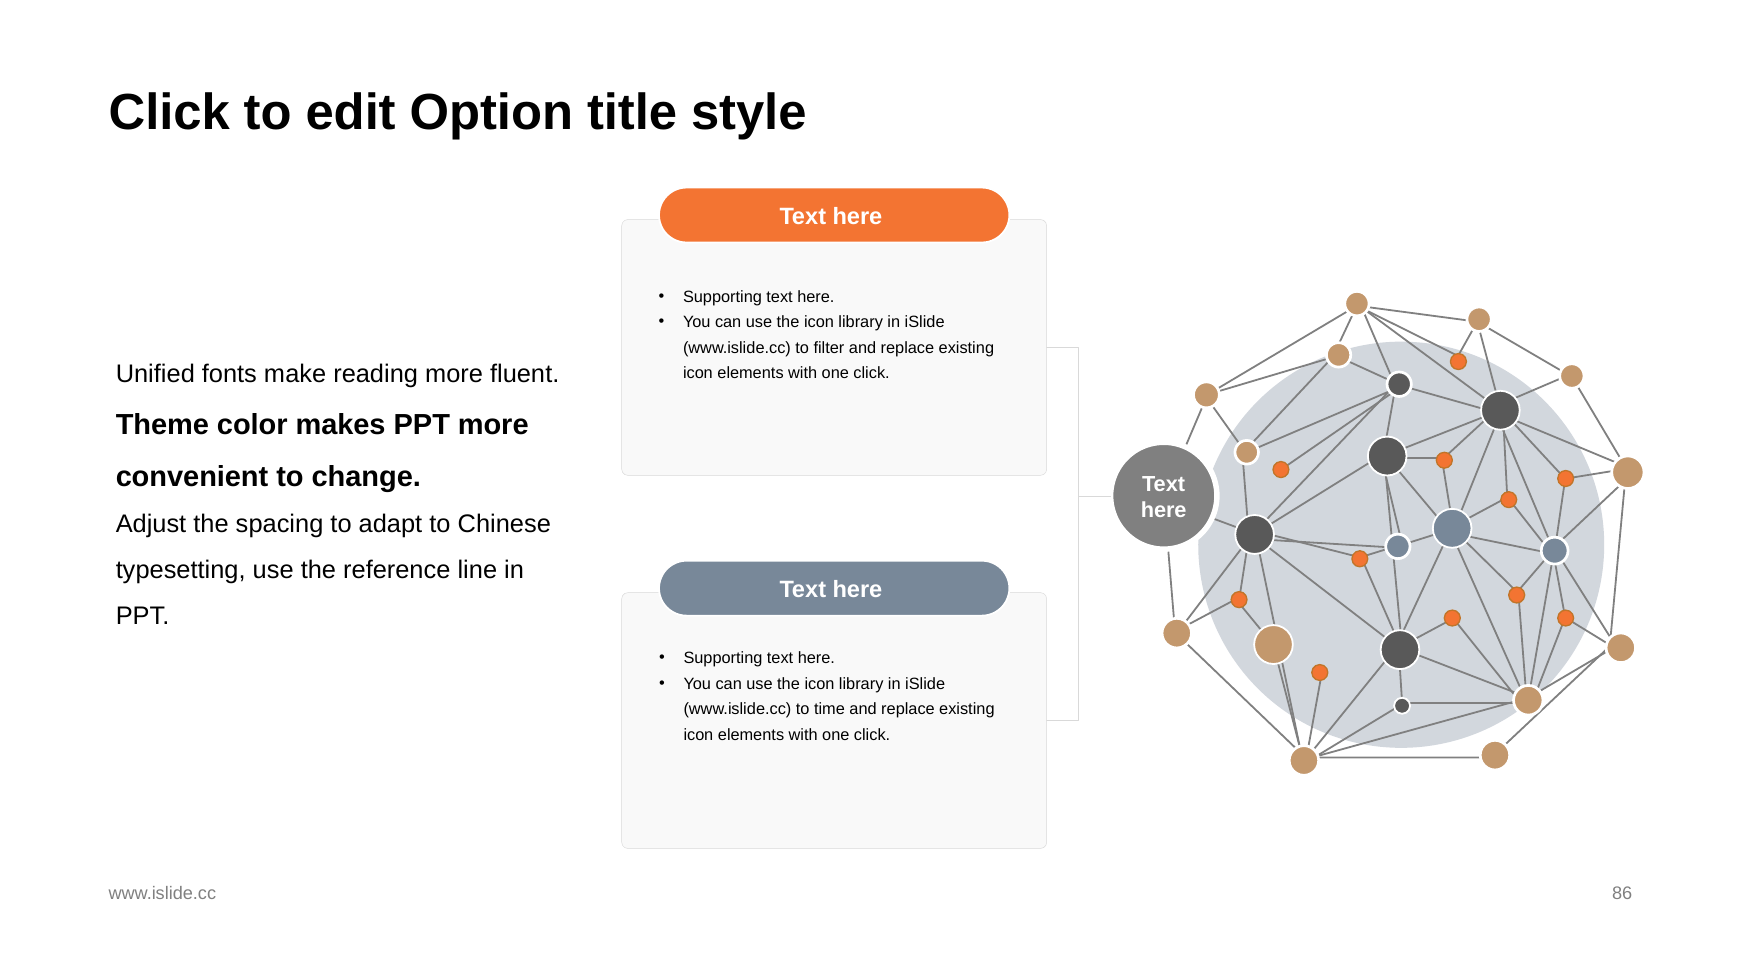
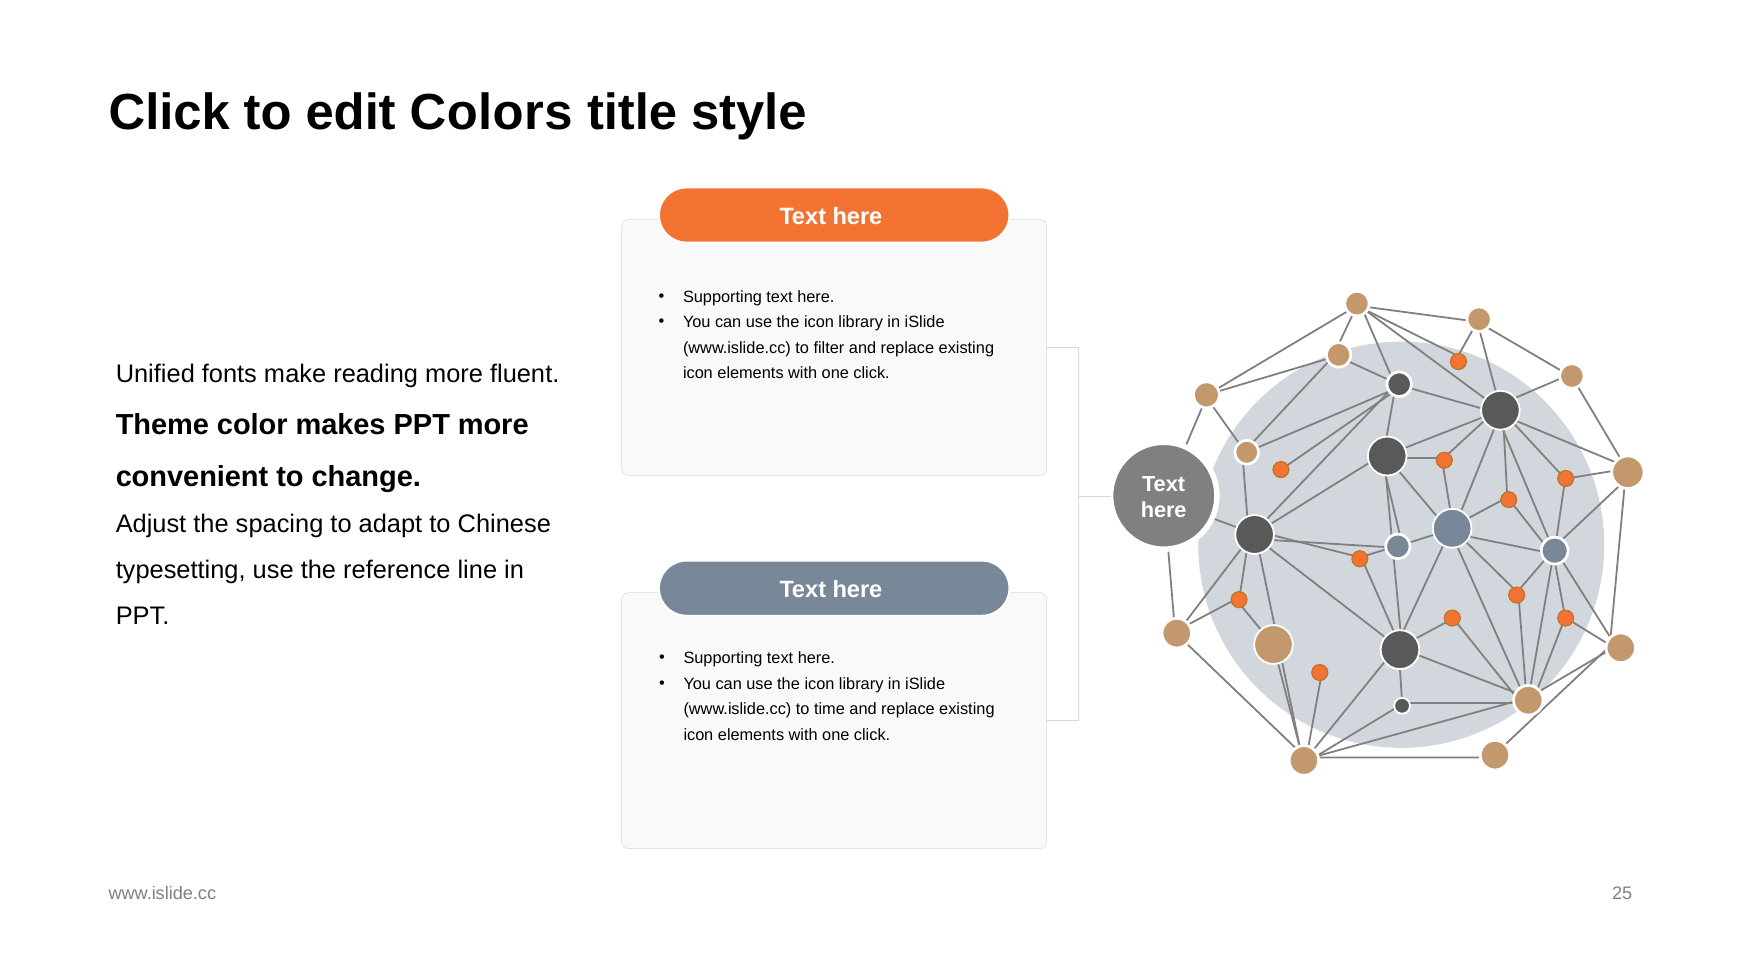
Option: Option -> Colors
86: 86 -> 25
